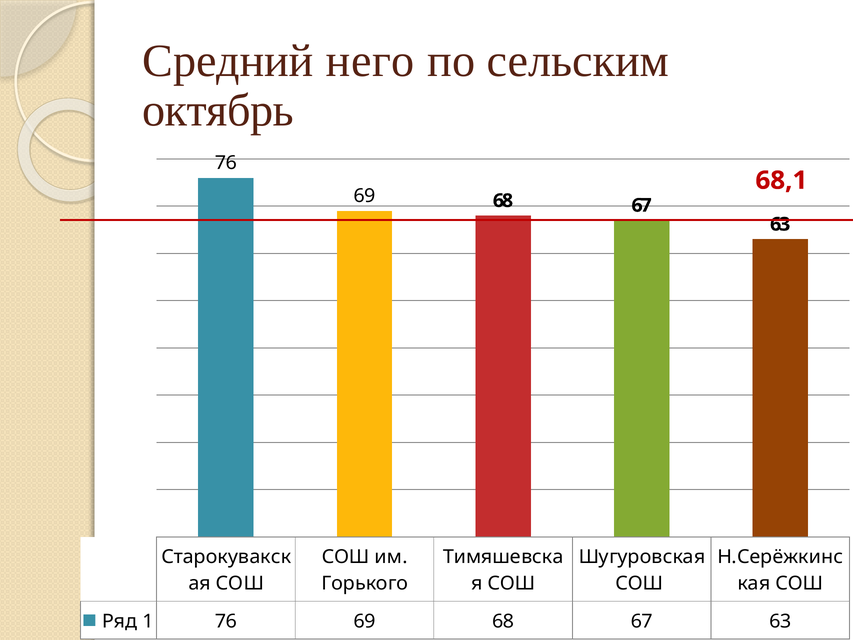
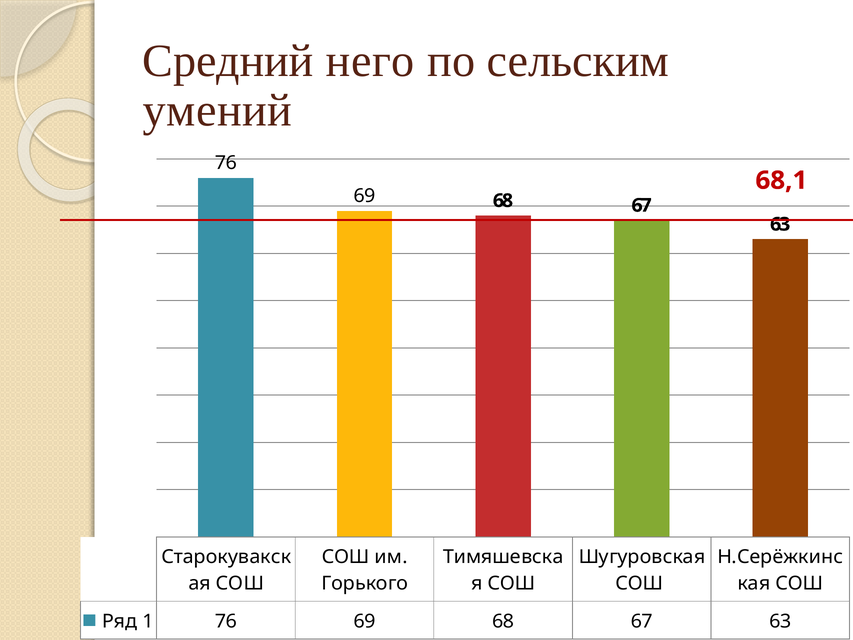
октябрь: октябрь -> умений
